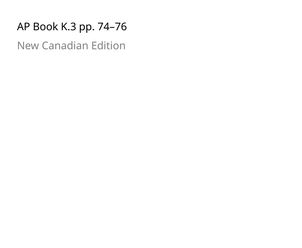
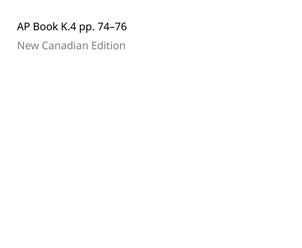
K.3: K.3 -> K.4
